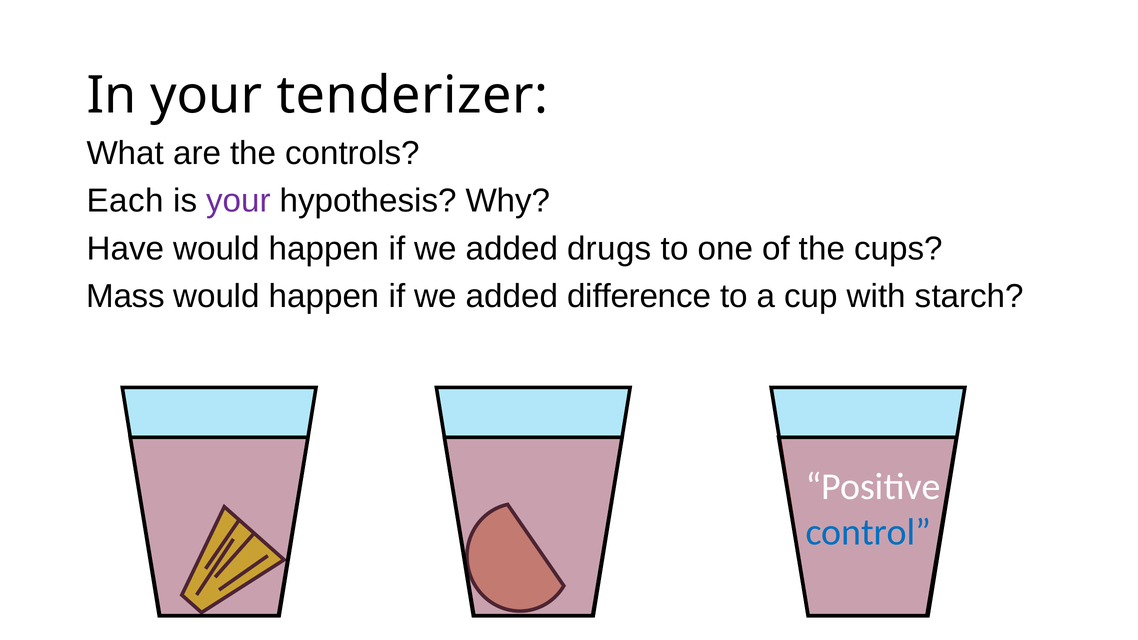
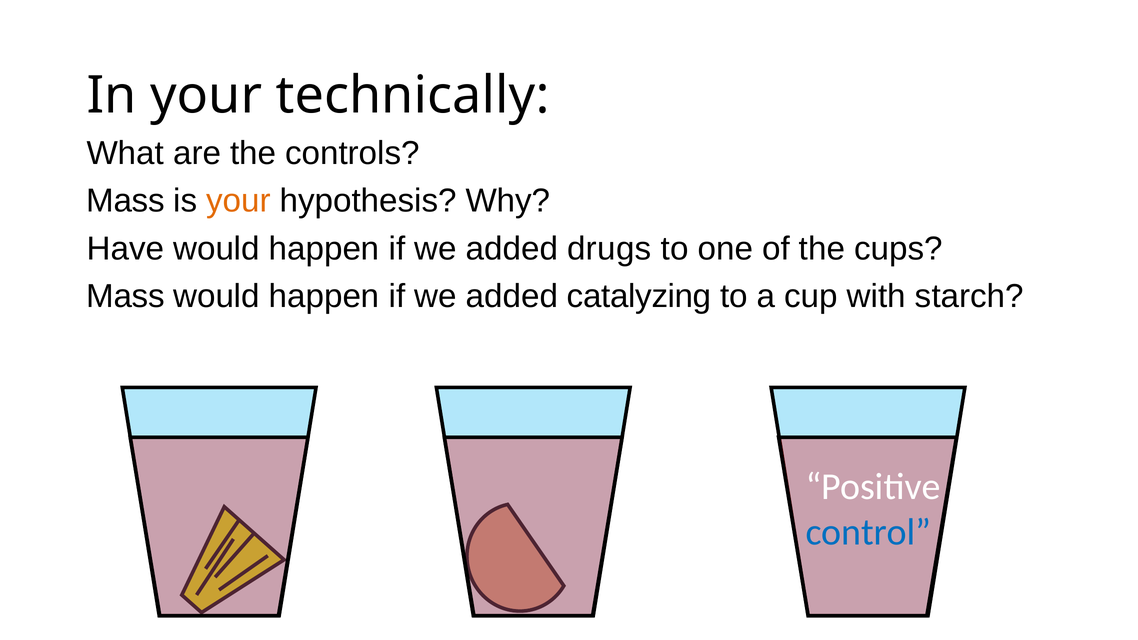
tenderizer: tenderizer -> technically
Each at (125, 201): Each -> Mass
your at (238, 201) colour: purple -> orange
difference: difference -> catalyzing
